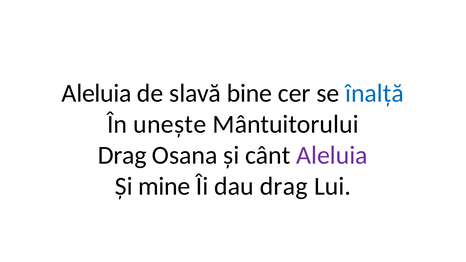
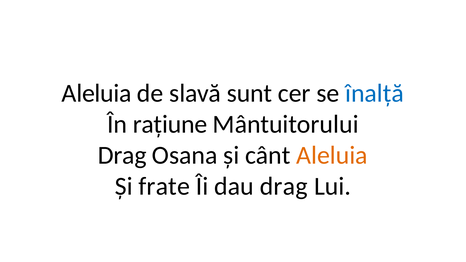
bine: bine -> sunt
unește: unește -> rațiune
Aleluia at (332, 155) colour: purple -> orange
mine: mine -> frate
